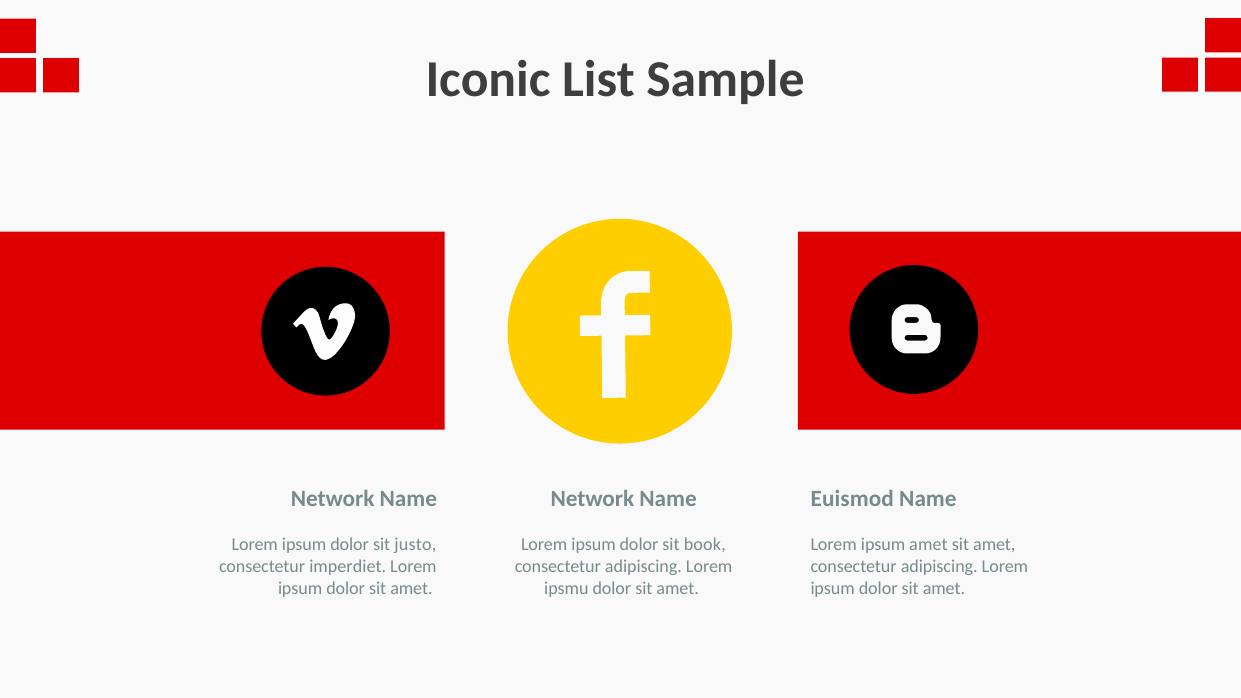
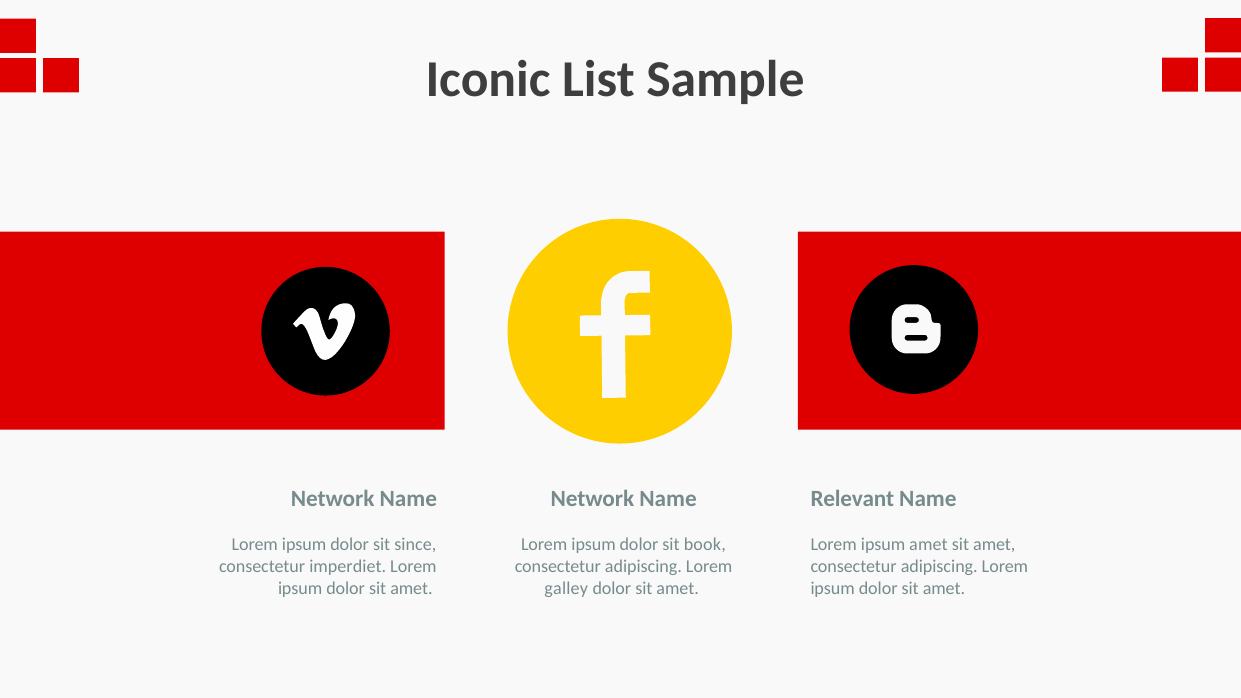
Euismod: Euismod -> Relevant
justo: justo -> since
ipsmu: ipsmu -> galley
